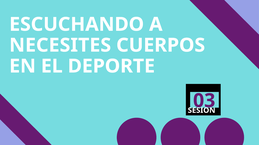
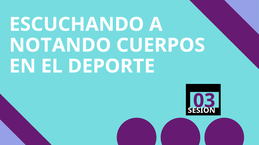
NECESITES: NECESITES -> NOTANDO
